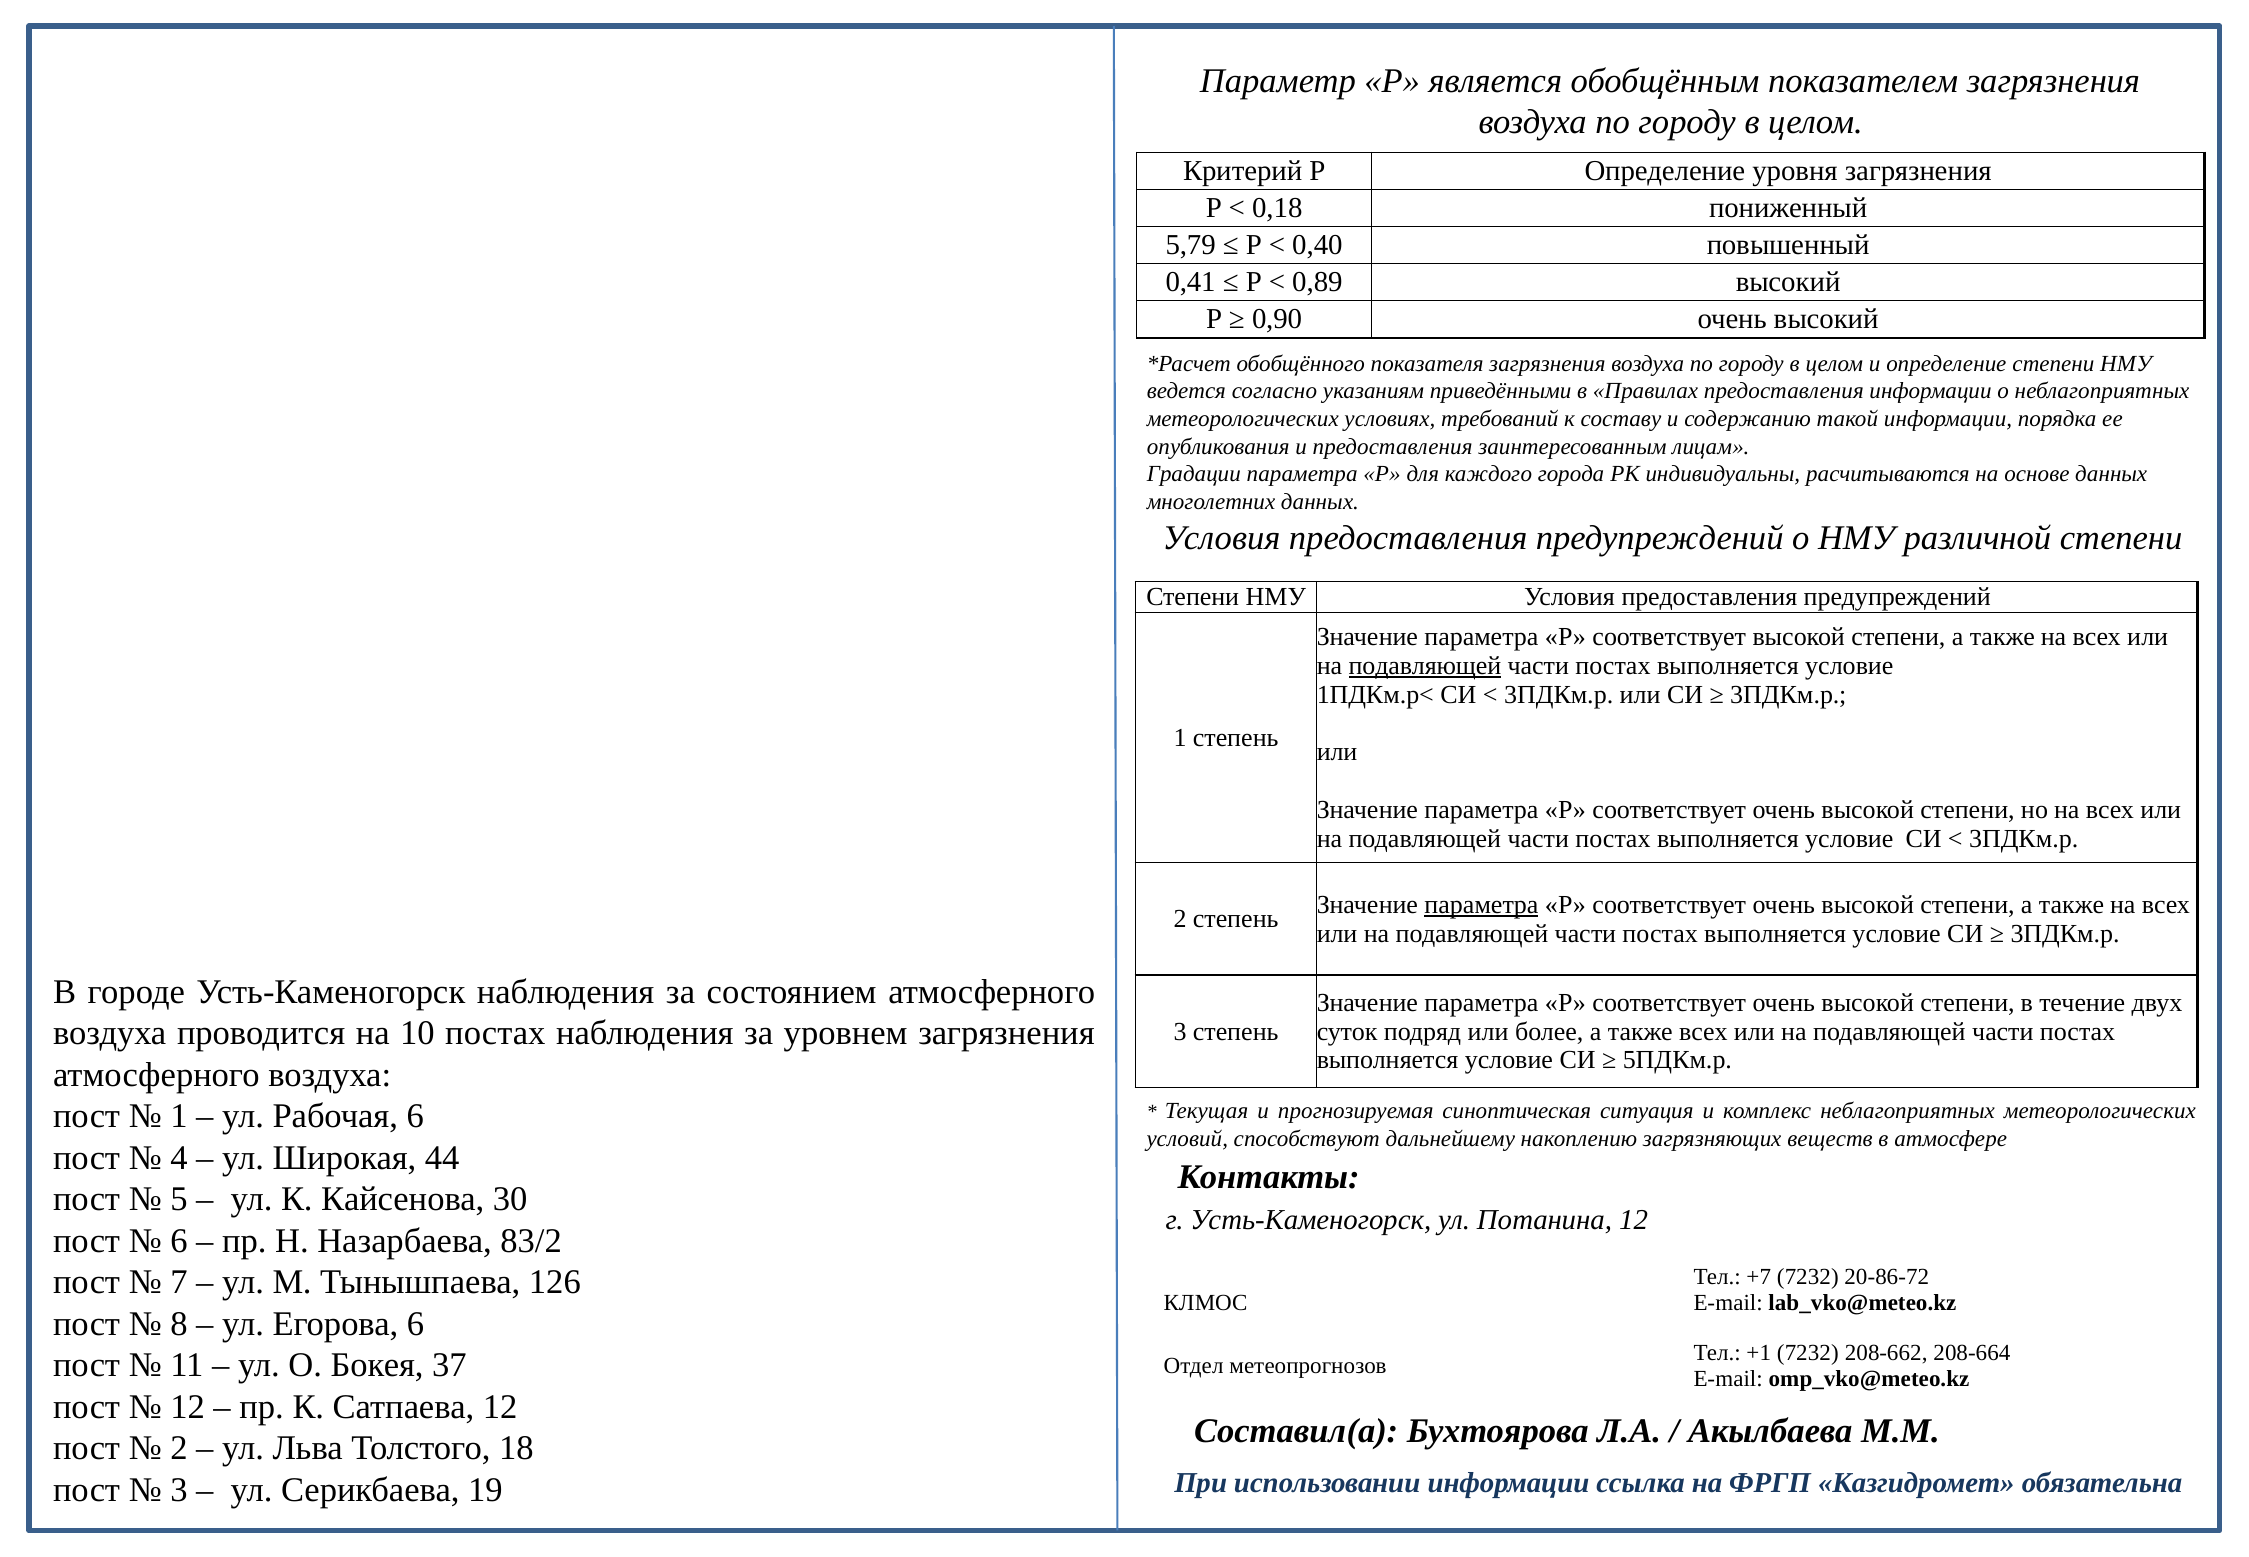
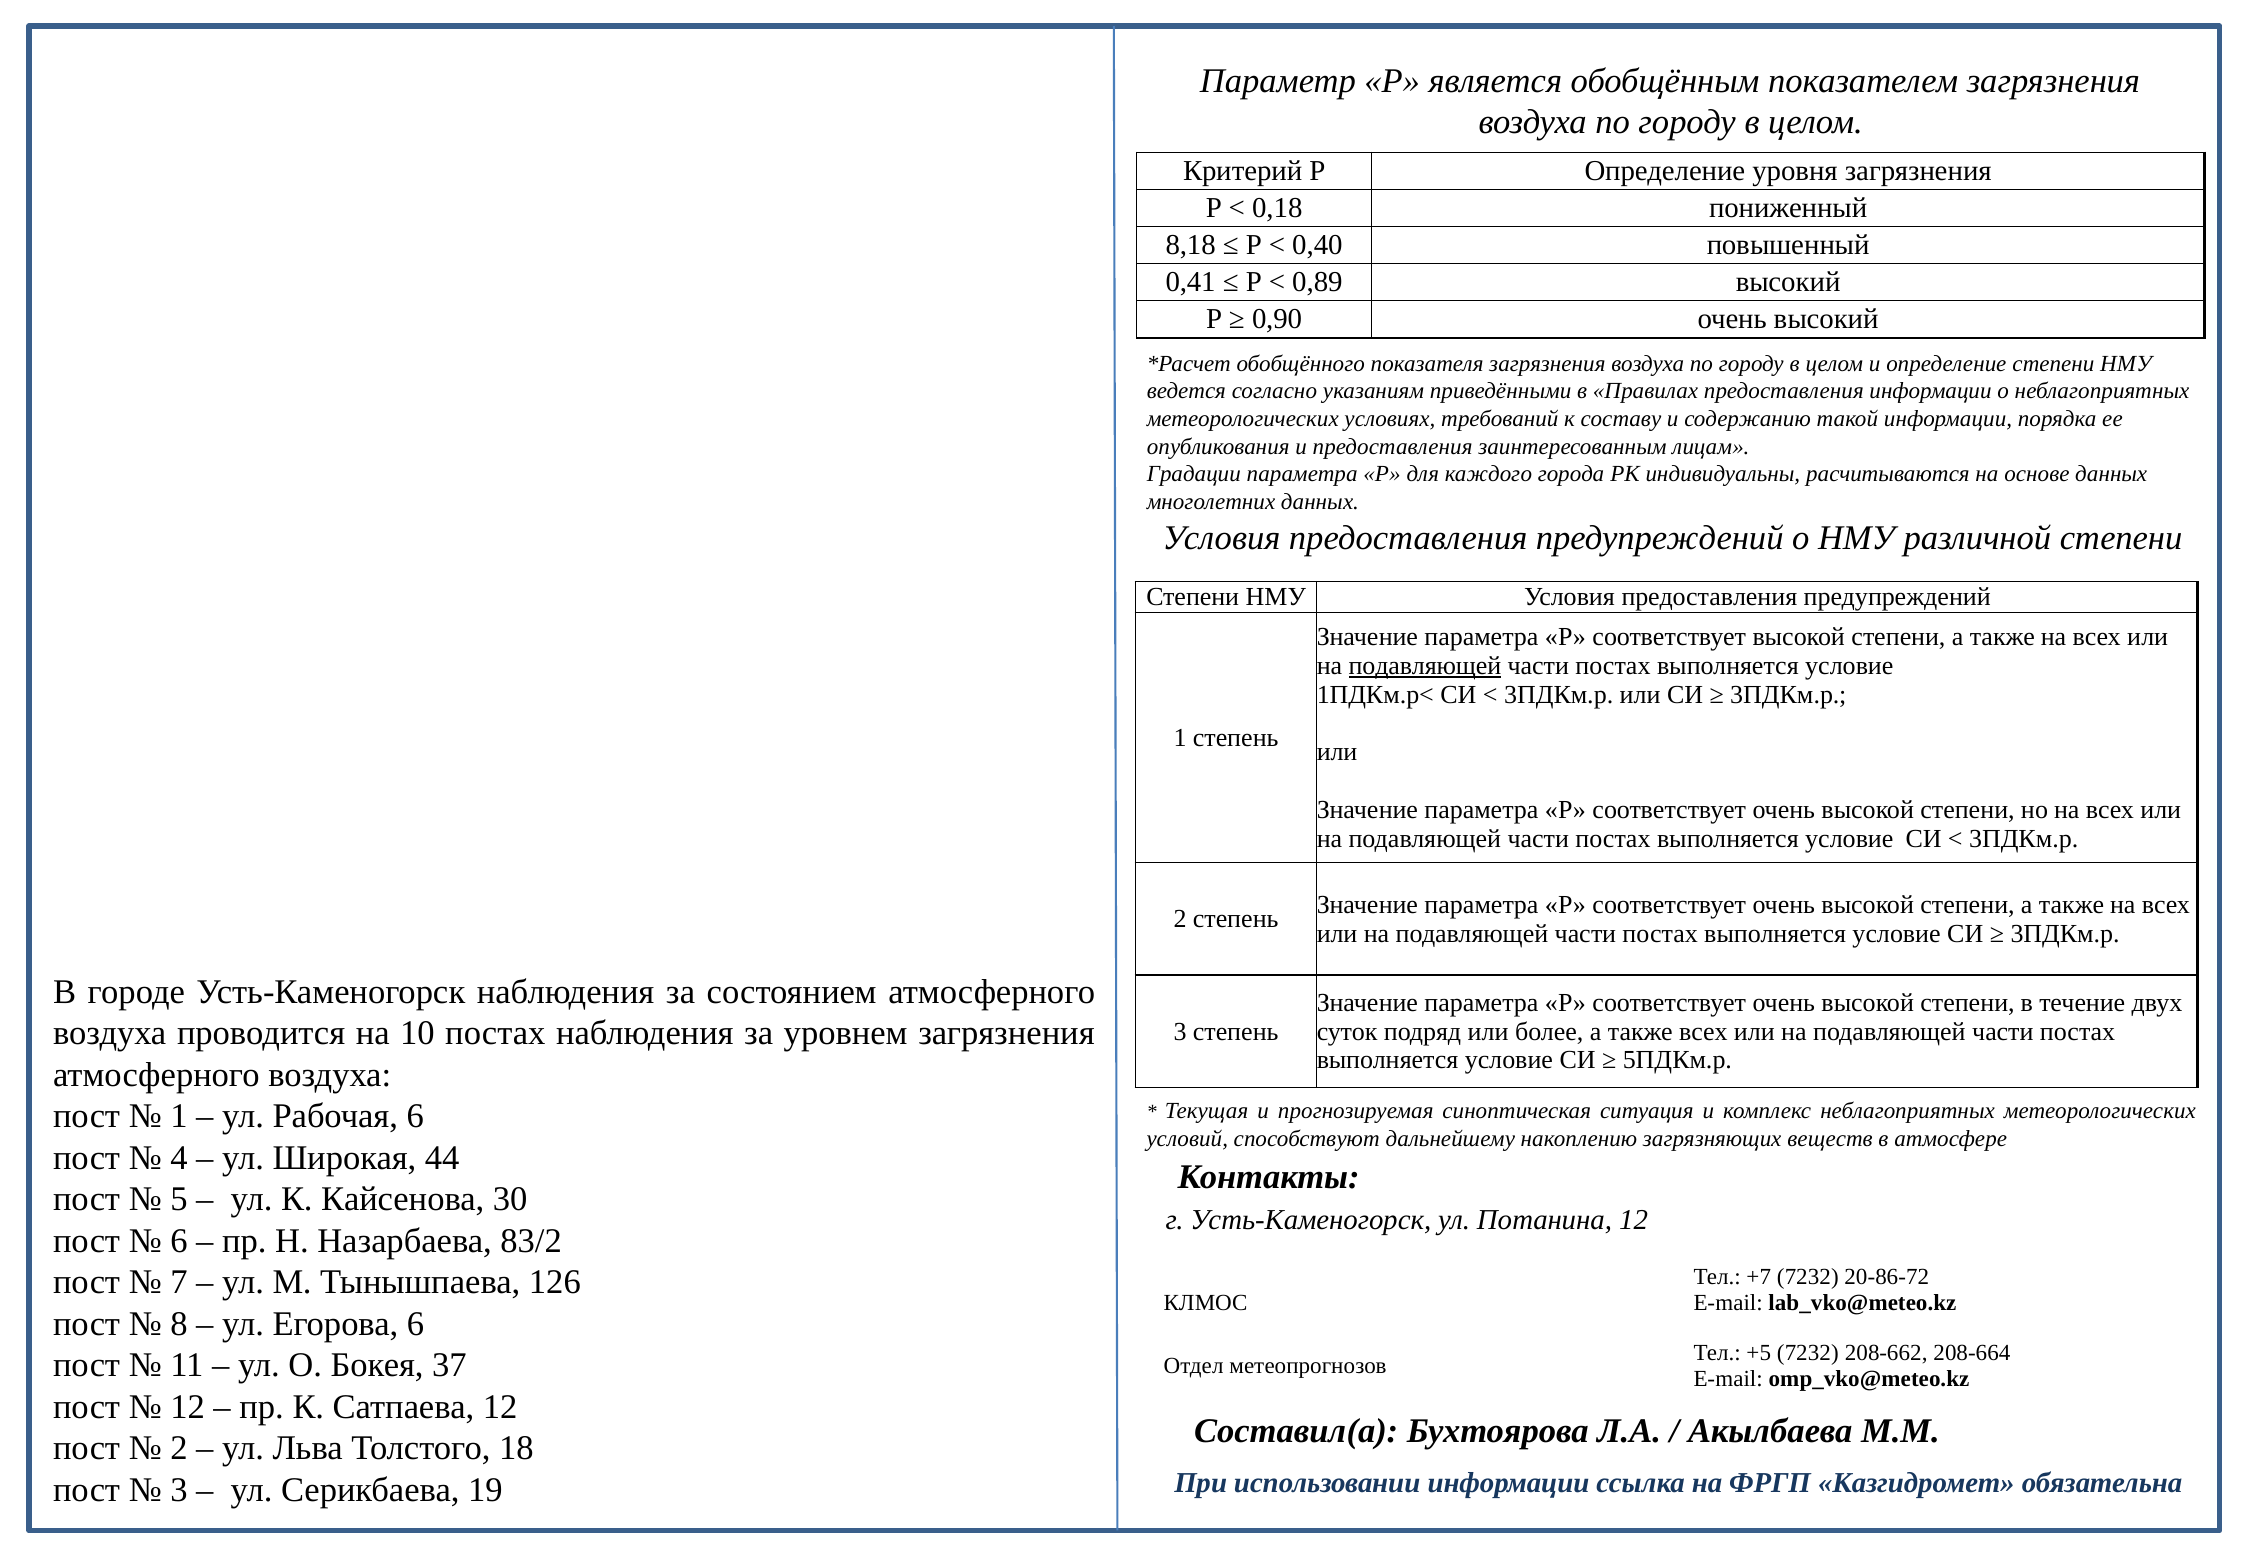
5,79: 5,79 -> 8,18
параметра at (1481, 905) underline: present -> none
+1: +1 -> +5
